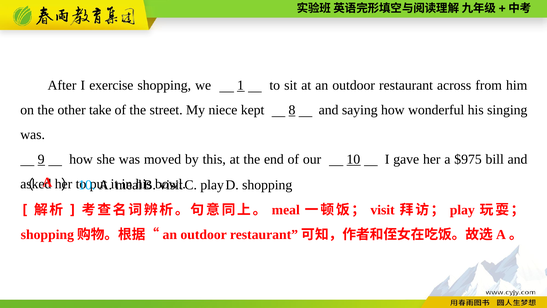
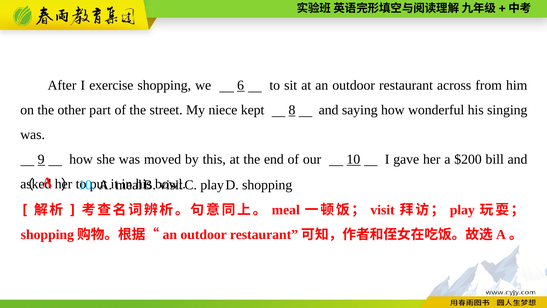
1: 1 -> 6
take: take -> part
$975: $975 -> $200
